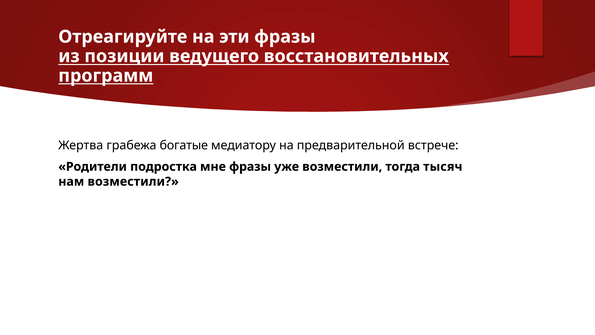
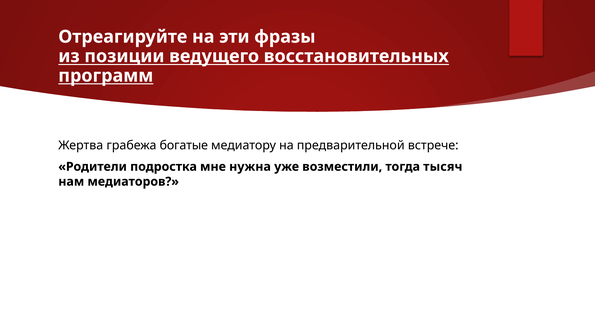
мне фразы: фразы -> нужна
нам возместили: возместили -> медиаторов
